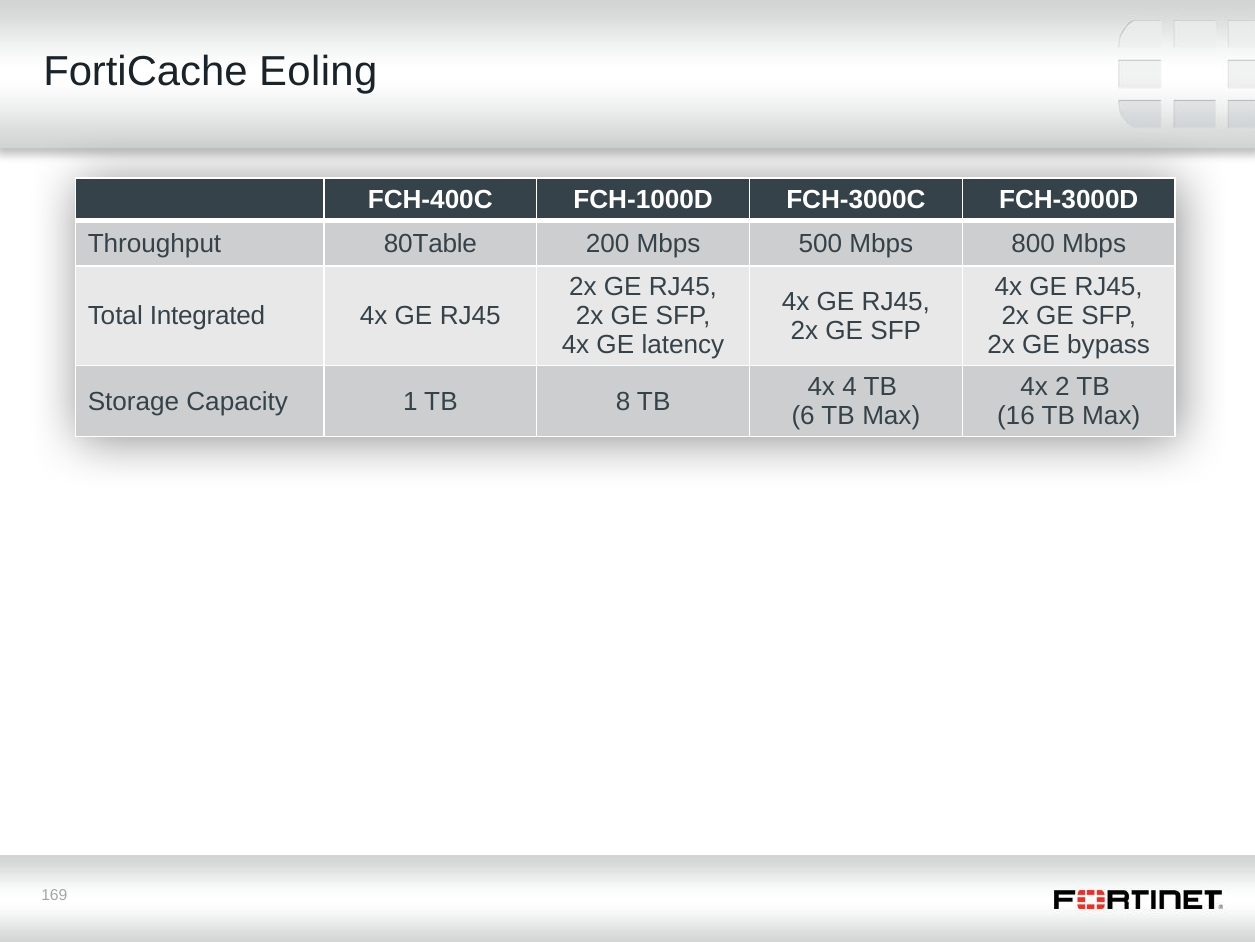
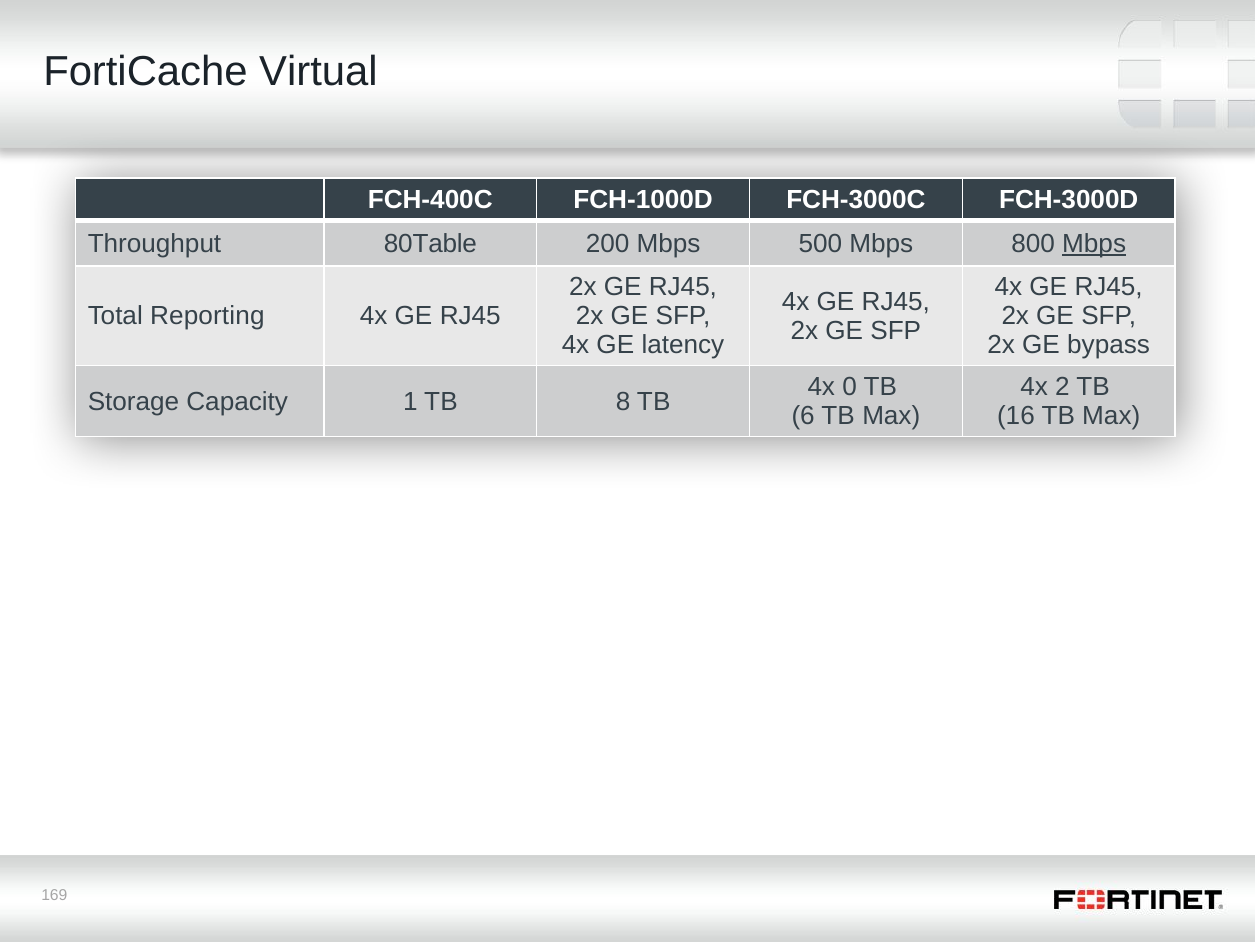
Eoling: Eoling -> Virtual
Mbps at (1094, 244) underline: none -> present
Integrated: Integrated -> Reporting
4: 4 -> 0
